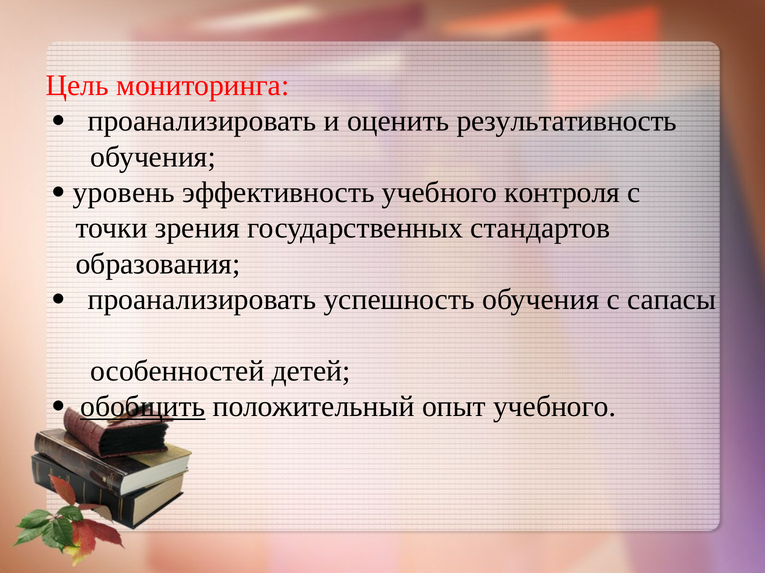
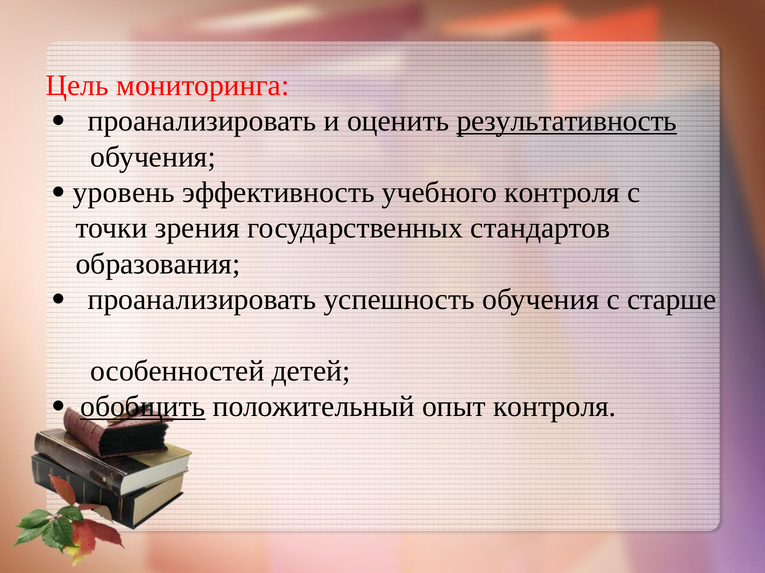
результативность underline: none -> present
сапасы: сапасы -> старше
опыт учебного: учебного -> контроля
